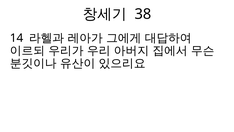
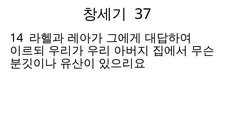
38: 38 -> 37
